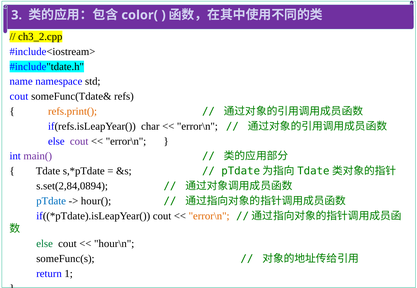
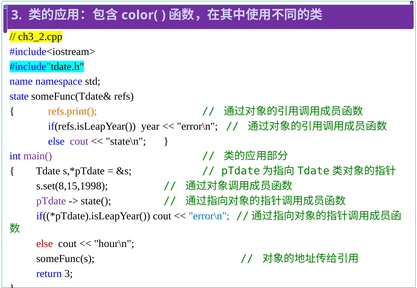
cout at (19, 97): cout -> state
char: char -> year
error\n at (126, 142): error\n -> state\n
s.set(2,84,0894: s.set(2,84,0894 -> s.set(8,15,1998
pTdate colour: blue -> purple
hour(: hour( -> state(
error\n at (209, 216) colour: orange -> blue
else at (45, 244) colour: green -> red
return 1: 1 -> 3
